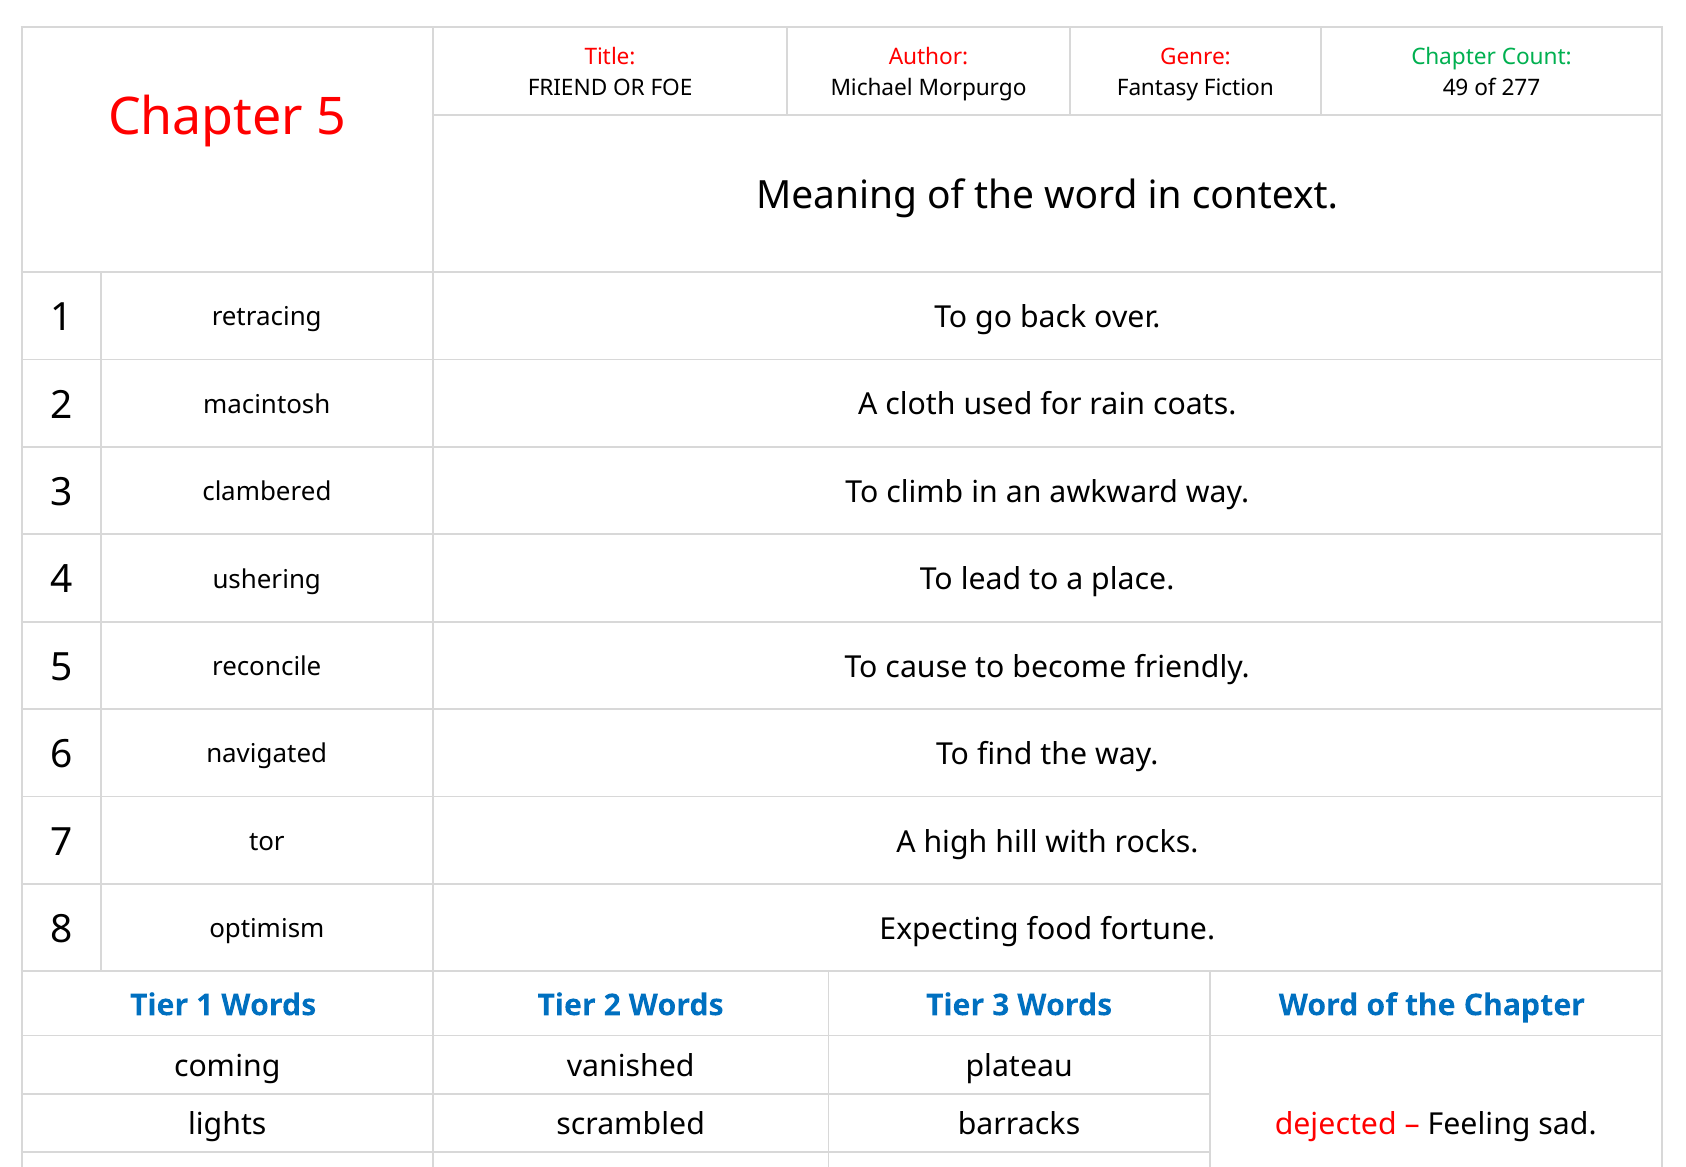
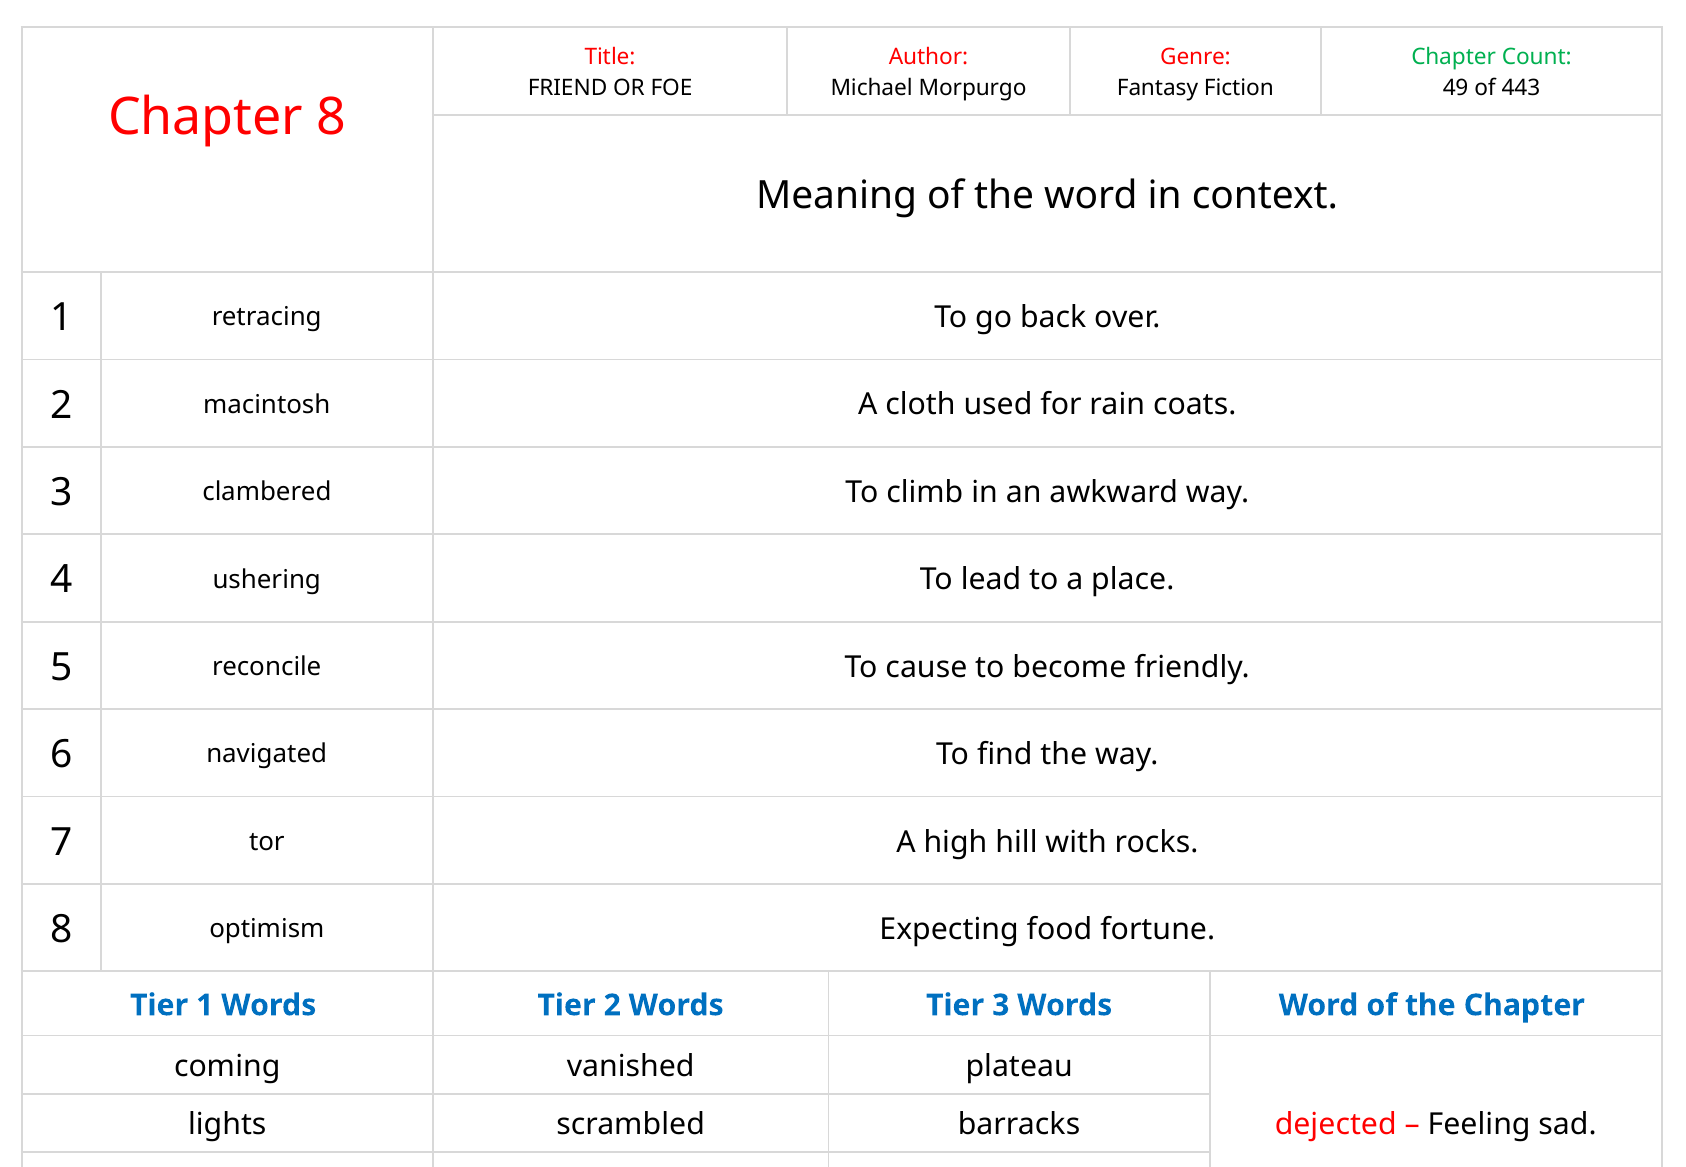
277: 277 -> 443
Chapter 5: 5 -> 8
